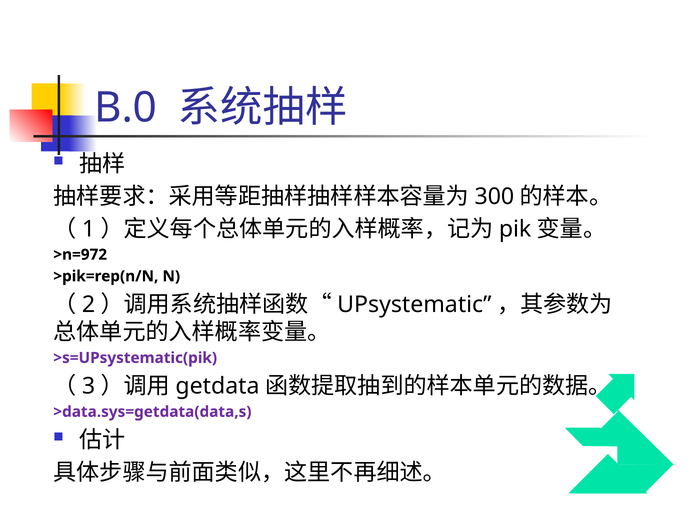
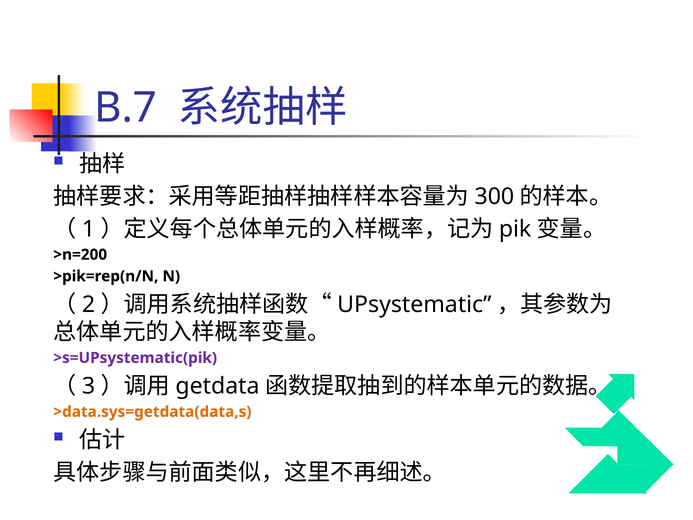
B.0: B.0 -> B.7
>n=972: >n=972 -> >n=200
>data.sys=getdata(data,s colour: purple -> orange
